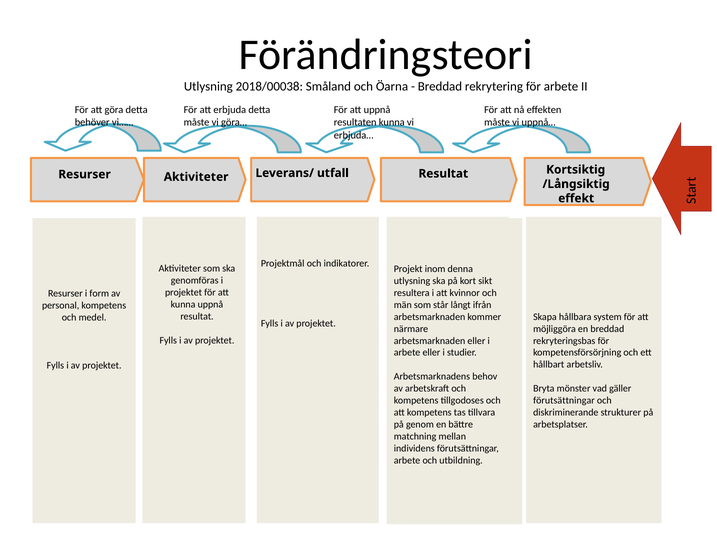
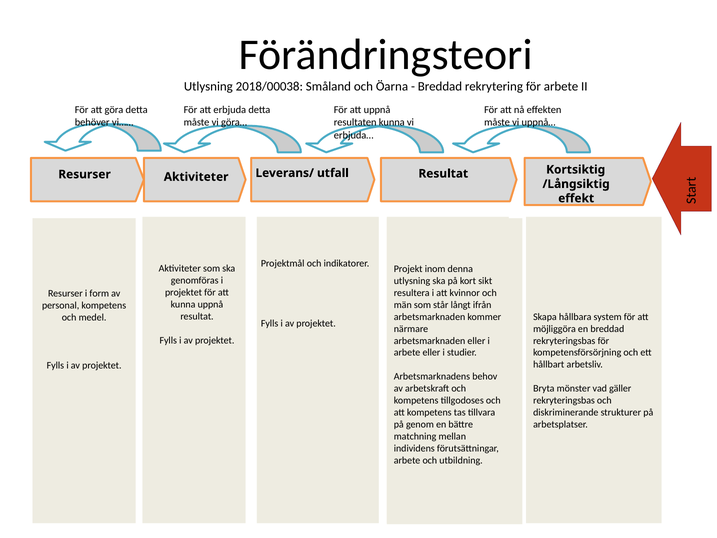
förutsättningar at (564, 400): förutsättningar -> rekryteringsbas
